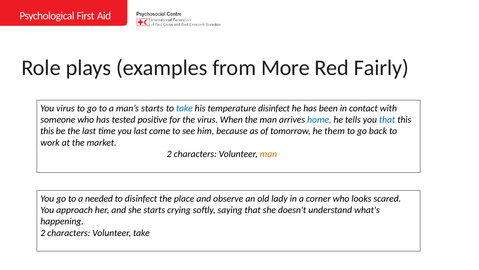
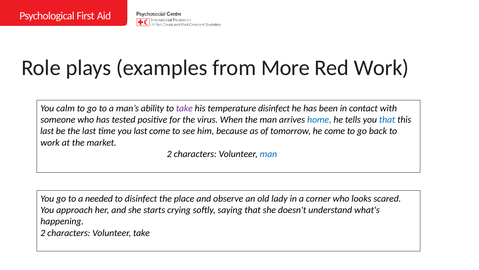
Red Fairly: Fairly -> Work
You virus: virus -> calm
man’s starts: starts -> ability
take at (184, 108) colour: blue -> purple
this at (47, 131): this -> last
he them: them -> come
man at (268, 154) colour: orange -> blue
